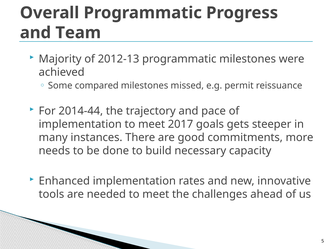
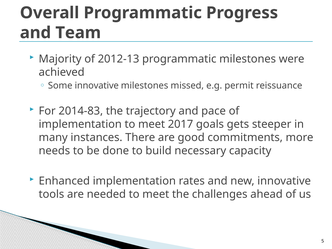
Some compared: compared -> innovative
2014-44: 2014-44 -> 2014-83
